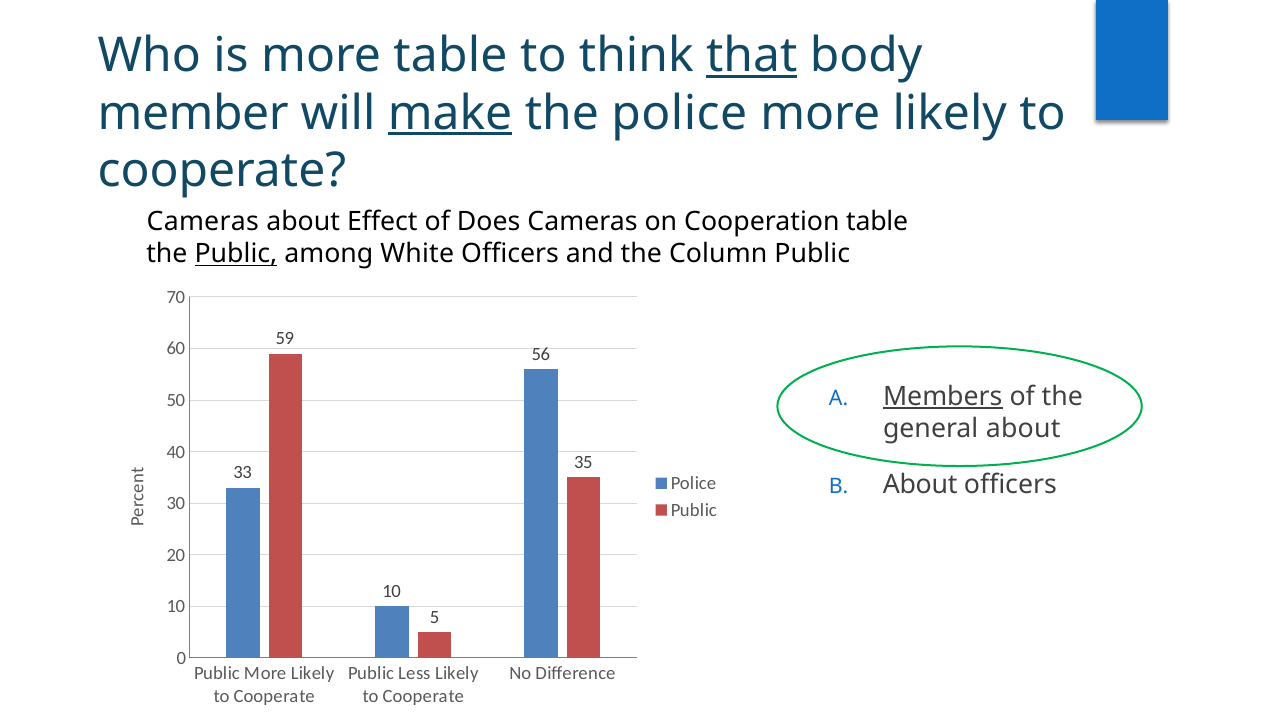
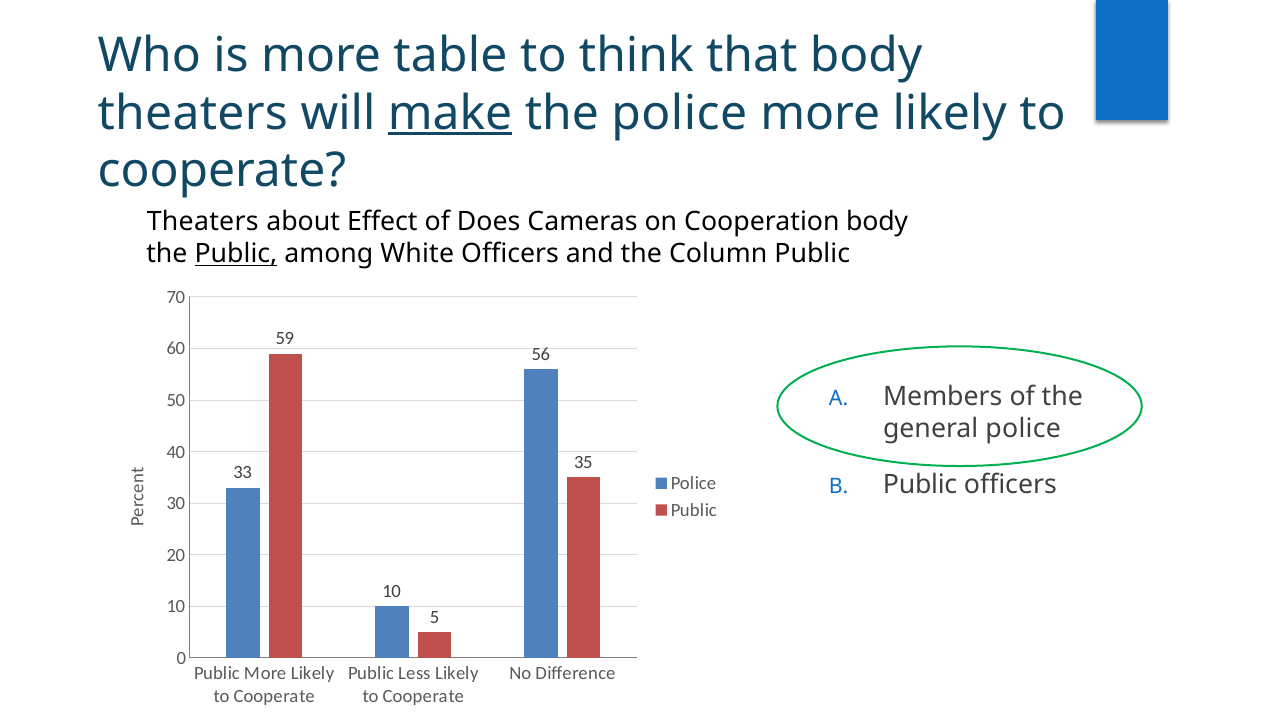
that underline: present -> none
member at (193, 113): member -> theaters
Cameras at (203, 222): Cameras -> Theaters
Cooperation table: table -> body
Members underline: present -> none
general about: about -> police
About at (920, 484): About -> Public
